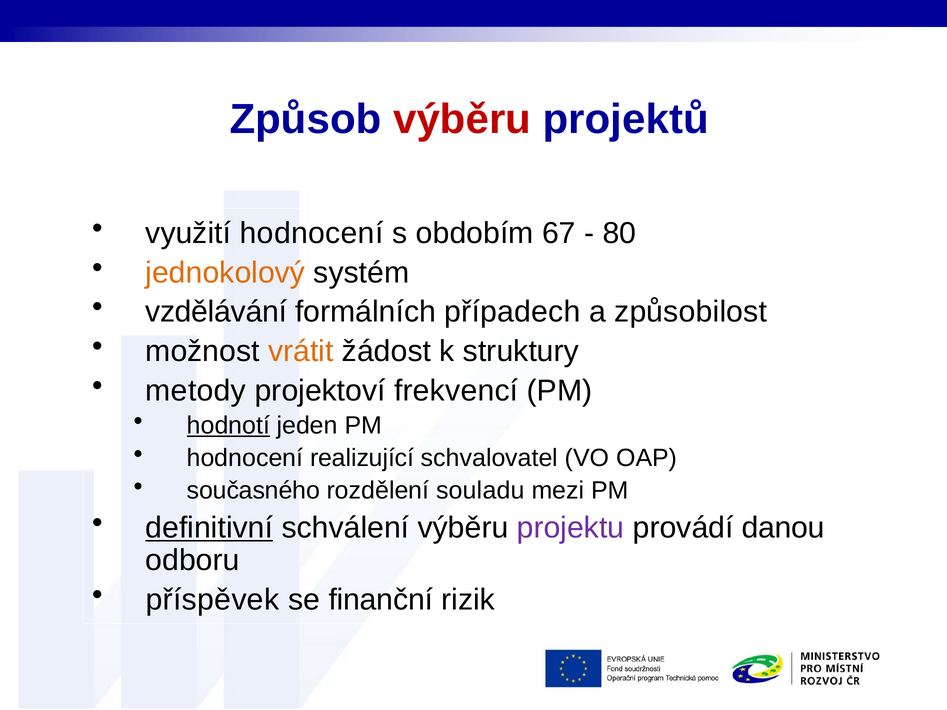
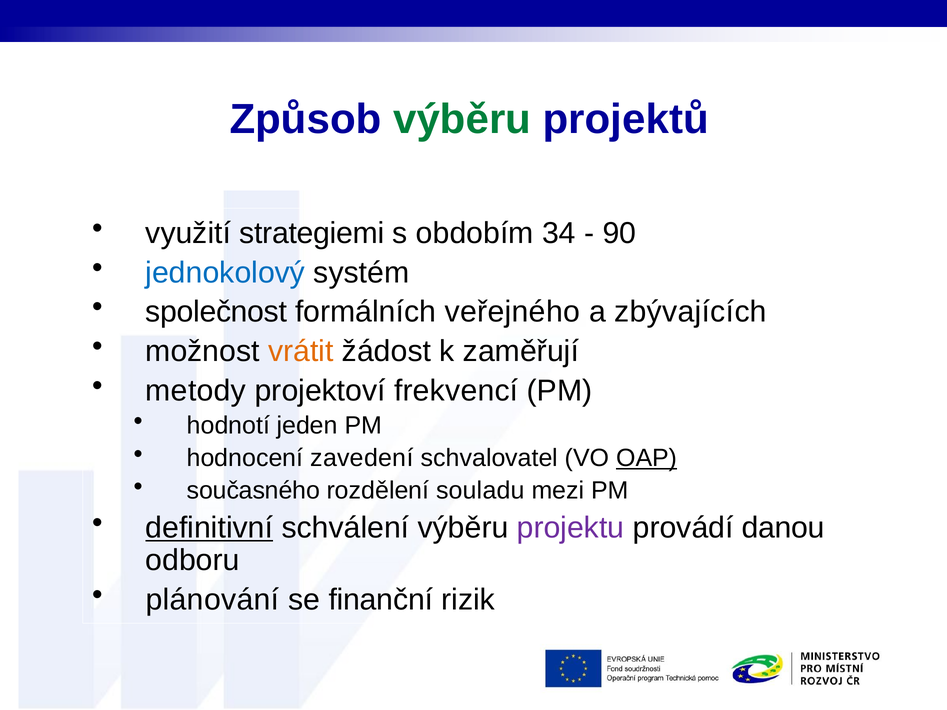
výběru at (462, 120) colour: red -> green
využití hodnocení: hodnocení -> strategiemi
67: 67 -> 34
80: 80 -> 90
jednokolový colour: orange -> blue
vzdělávání: vzdělávání -> společnost
případech: případech -> veřejného
způsobilost: způsobilost -> zbývajících
struktury: struktury -> zaměřují
hodnotí underline: present -> none
realizující: realizující -> zavedení
OAP underline: none -> present
příspěvek: příspěvek -> plánování
